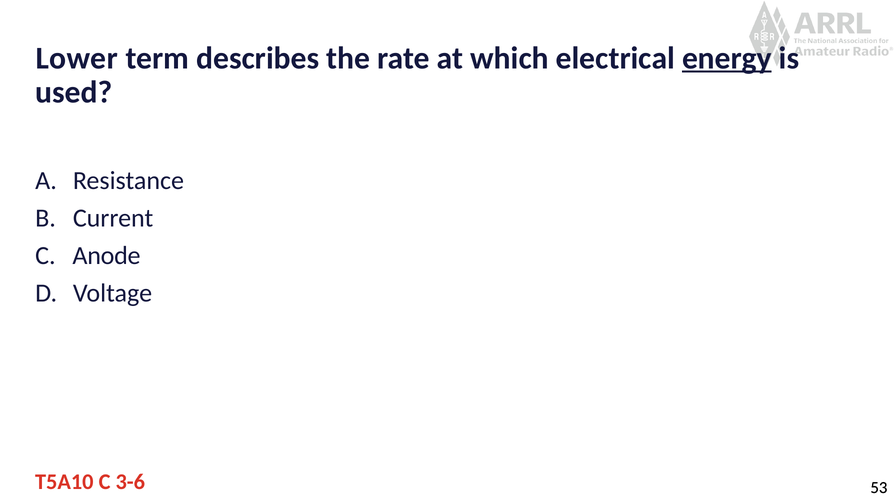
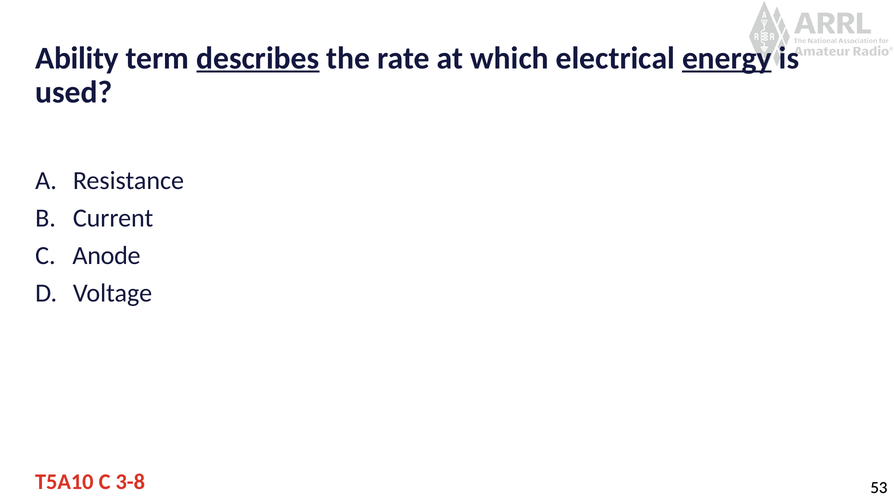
Lower: Lower -> Ability
describes underline: none -> present
3-6: 3-6 -> 3-8
